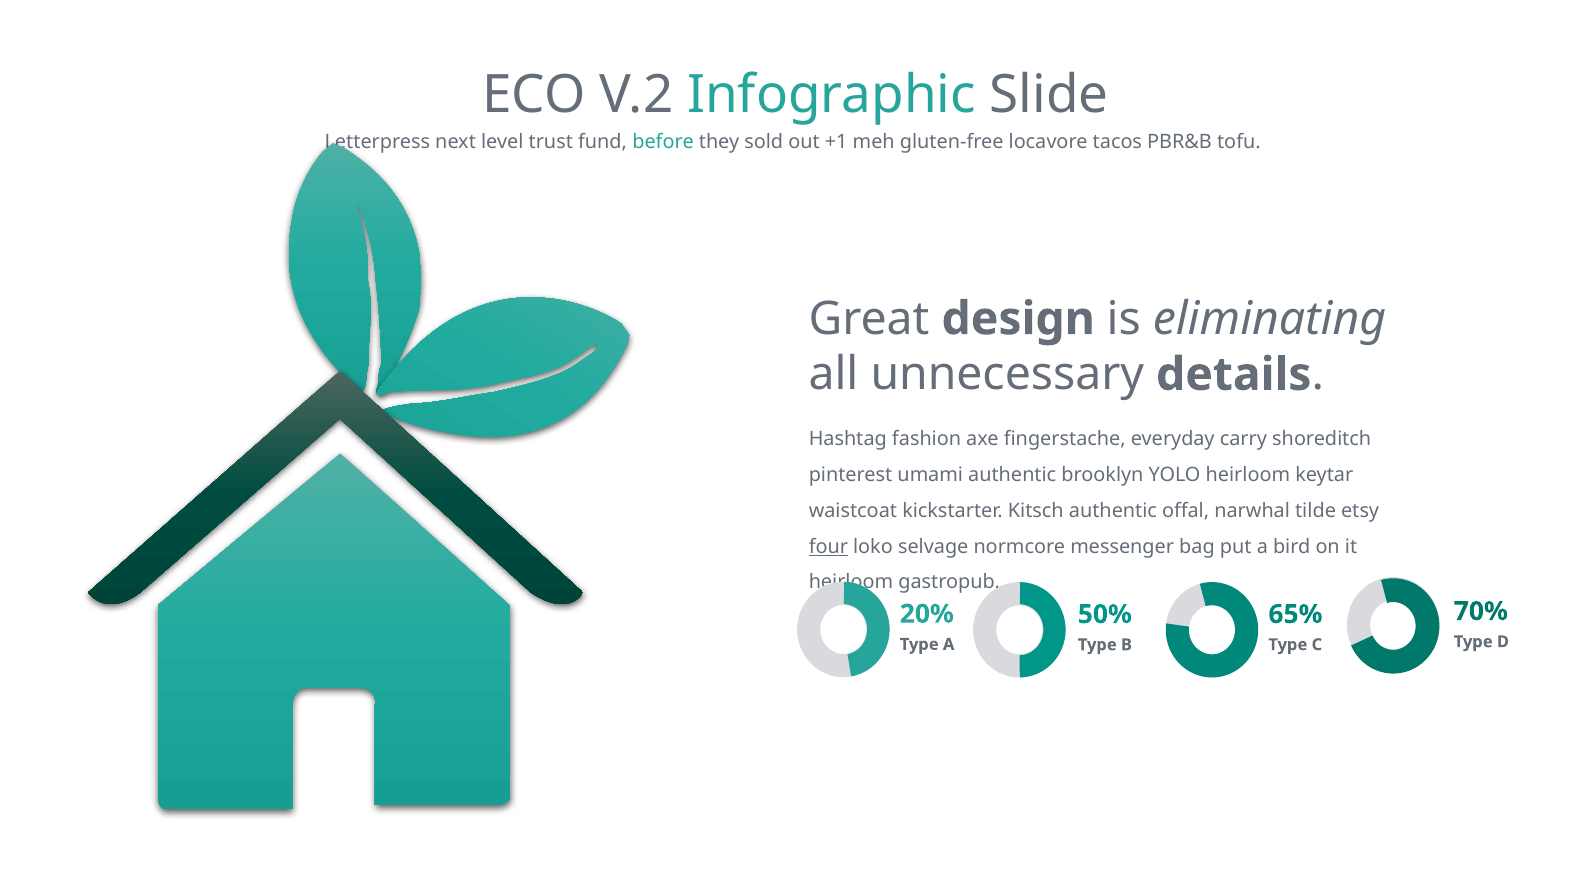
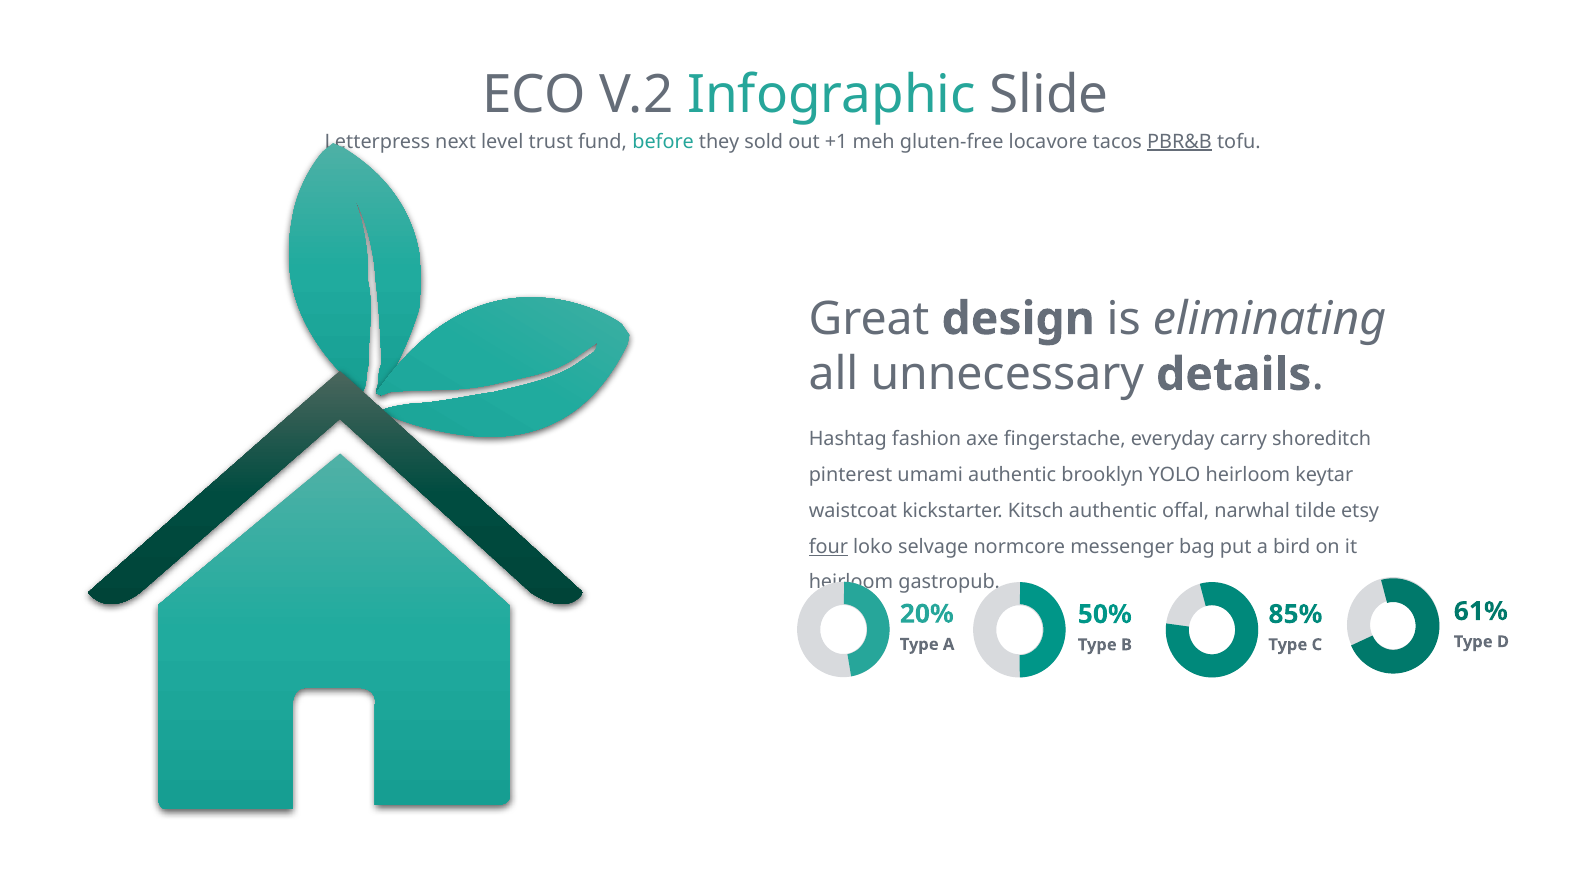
PBR&B underline: none -> present
70%: 70% -> 61%
65%: 65% -> 85%
